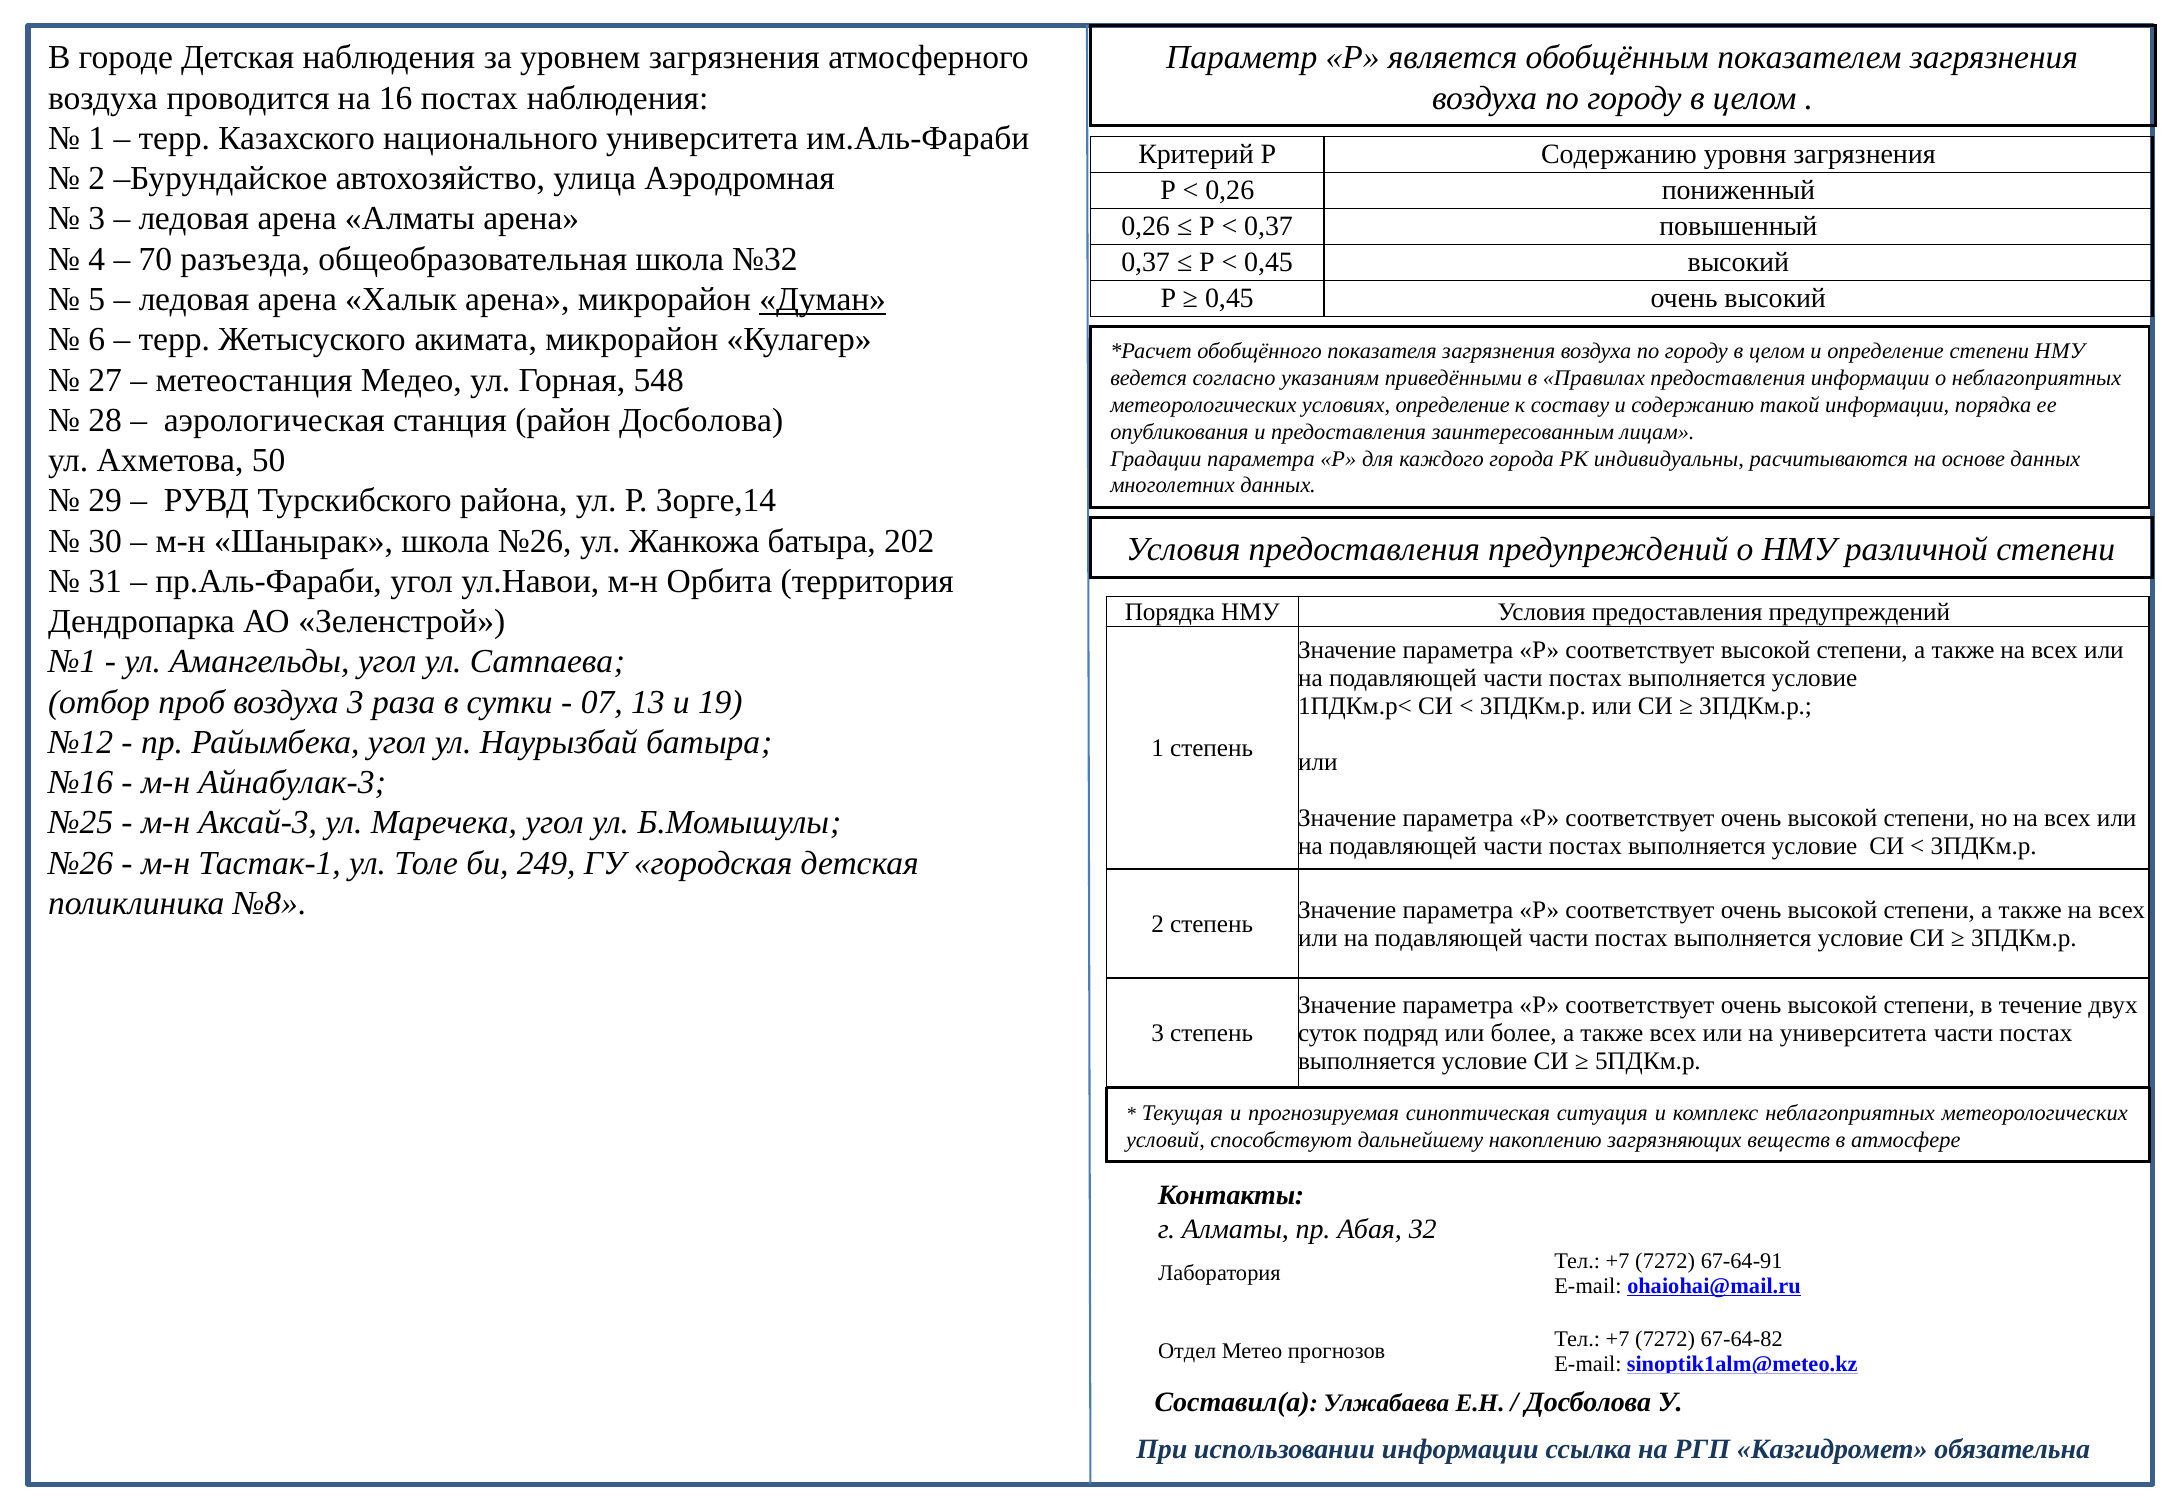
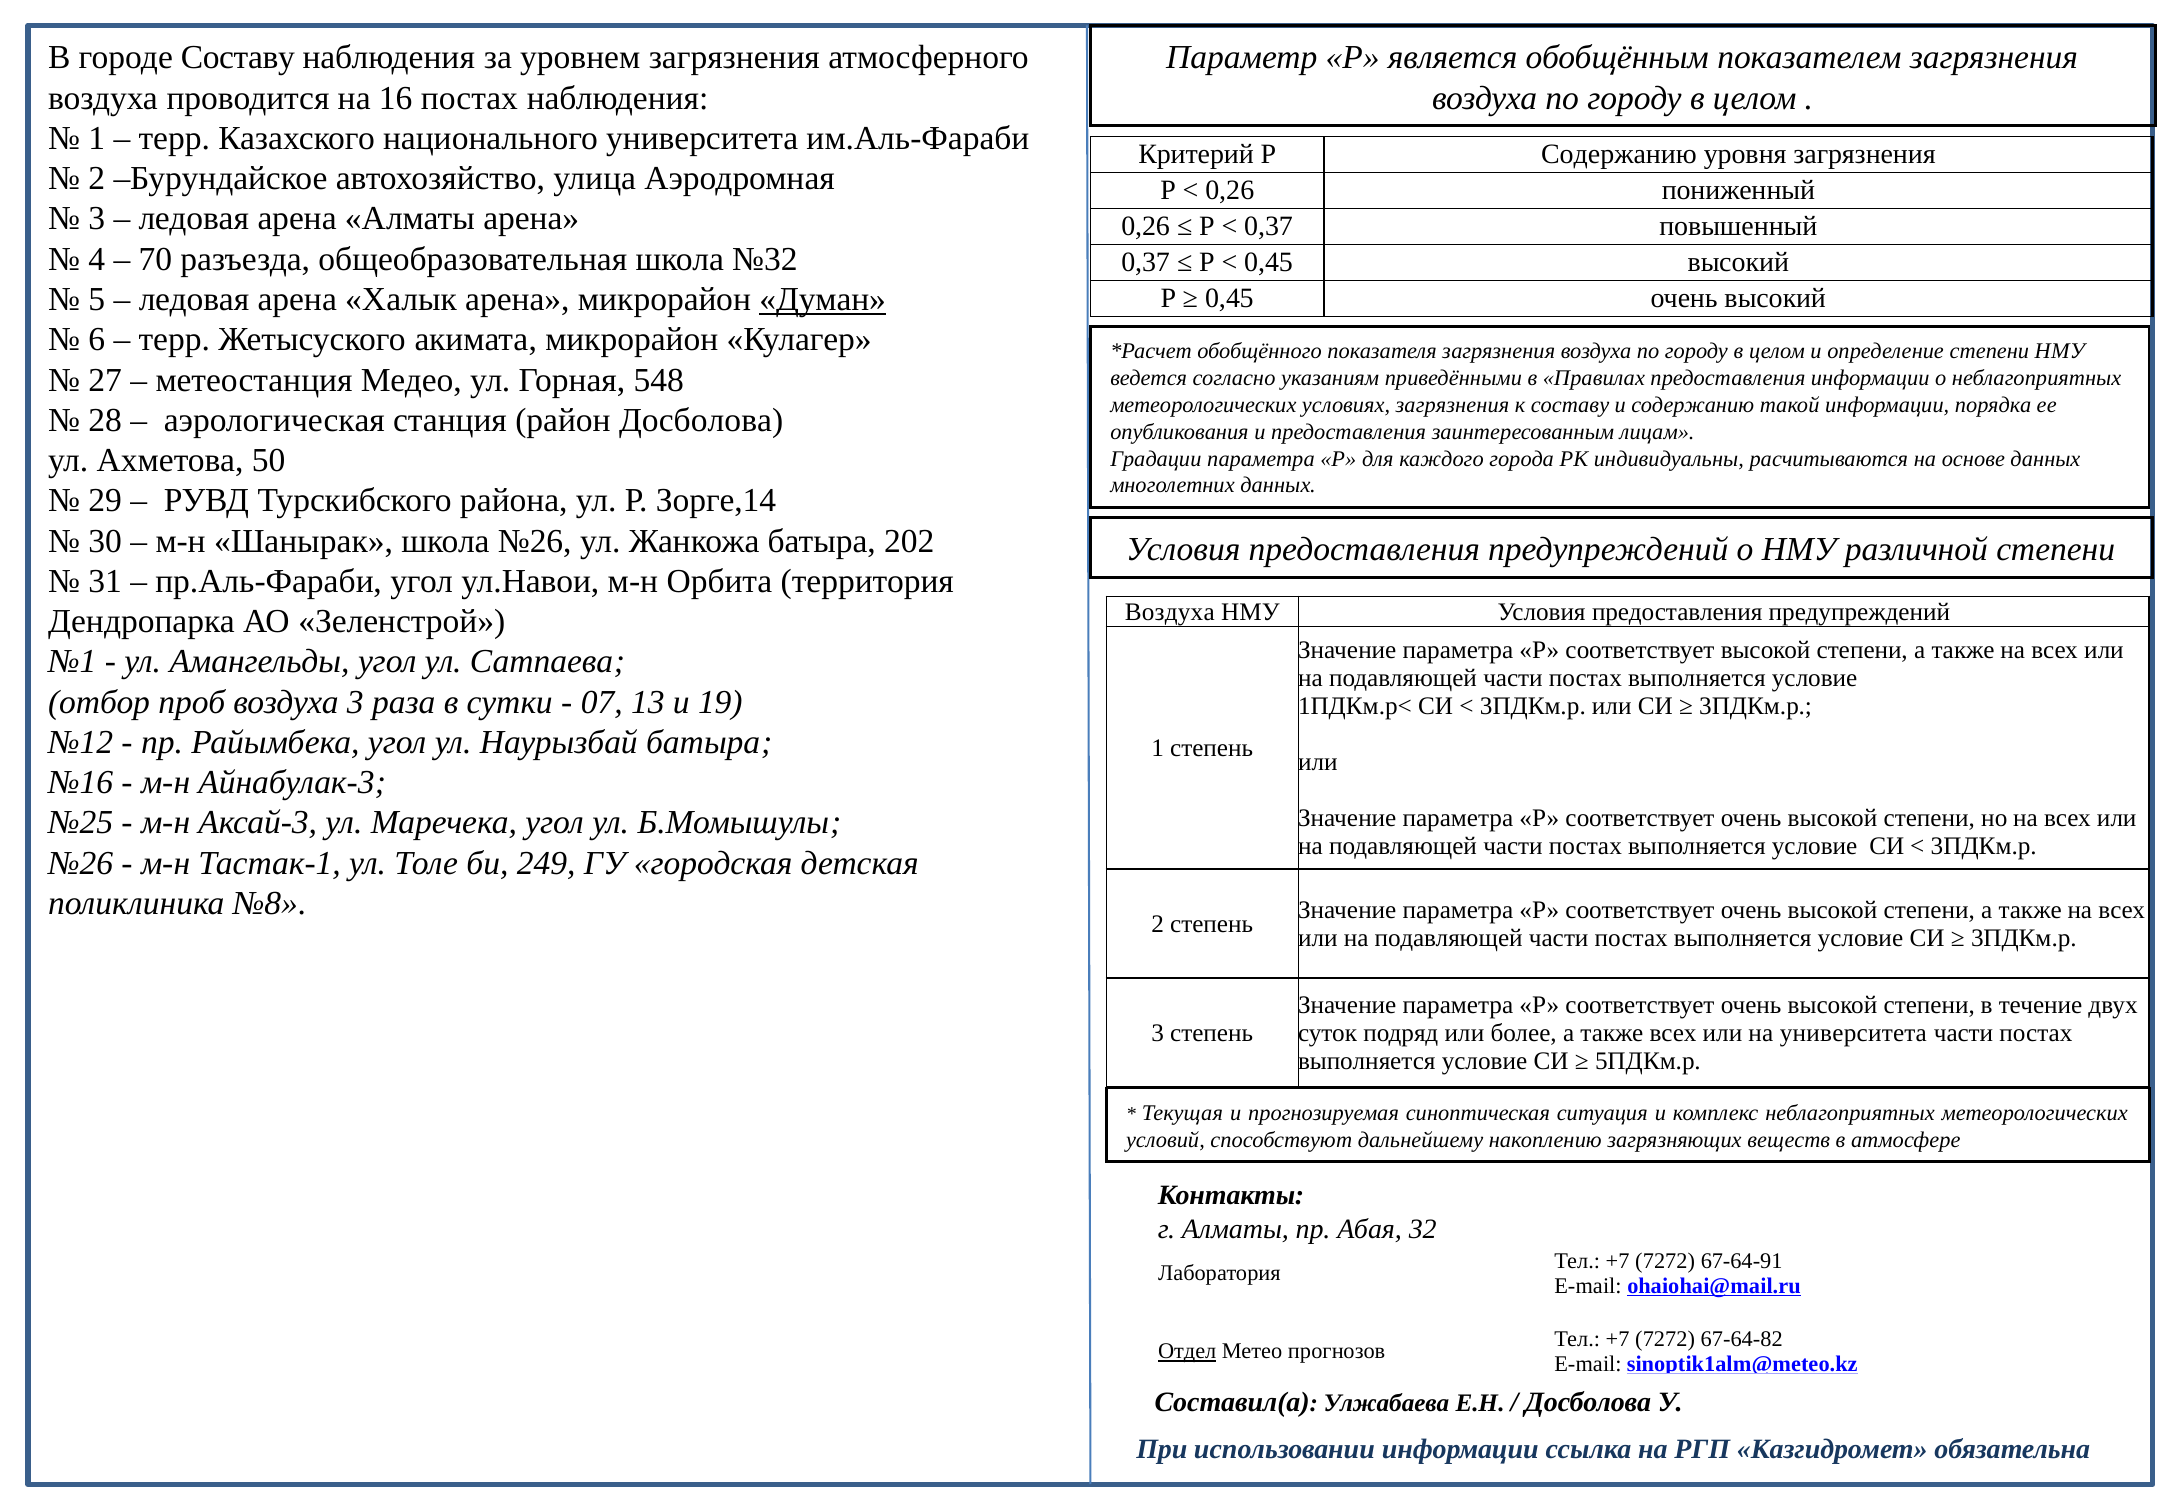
городе Детская: Детская -> Составу
условиях определение: определение -> загрязнения
Порядка at (1170, 612): Порядка -> Воздуха
Отдел underline: none -> present
